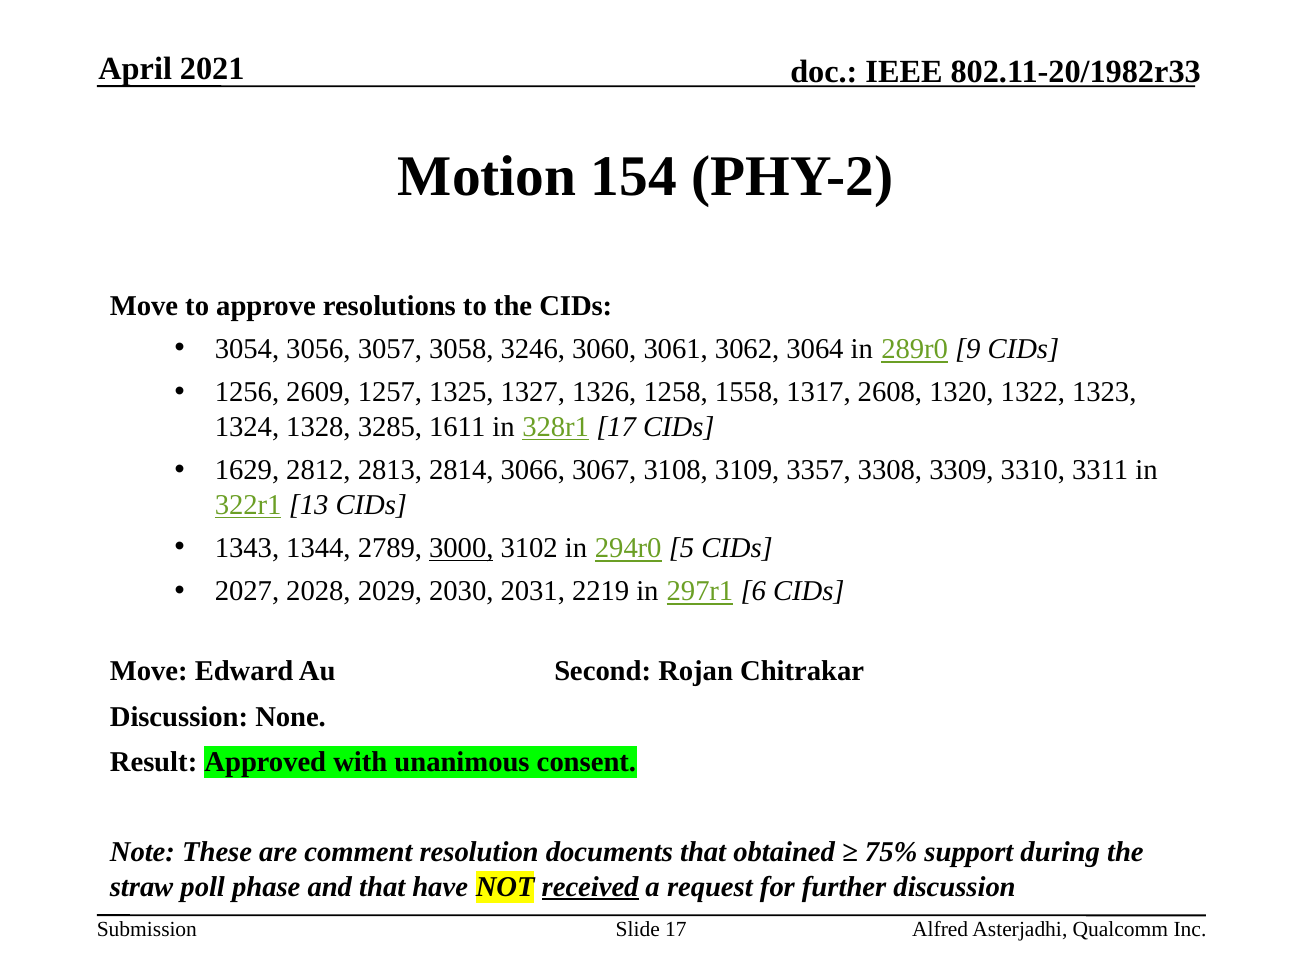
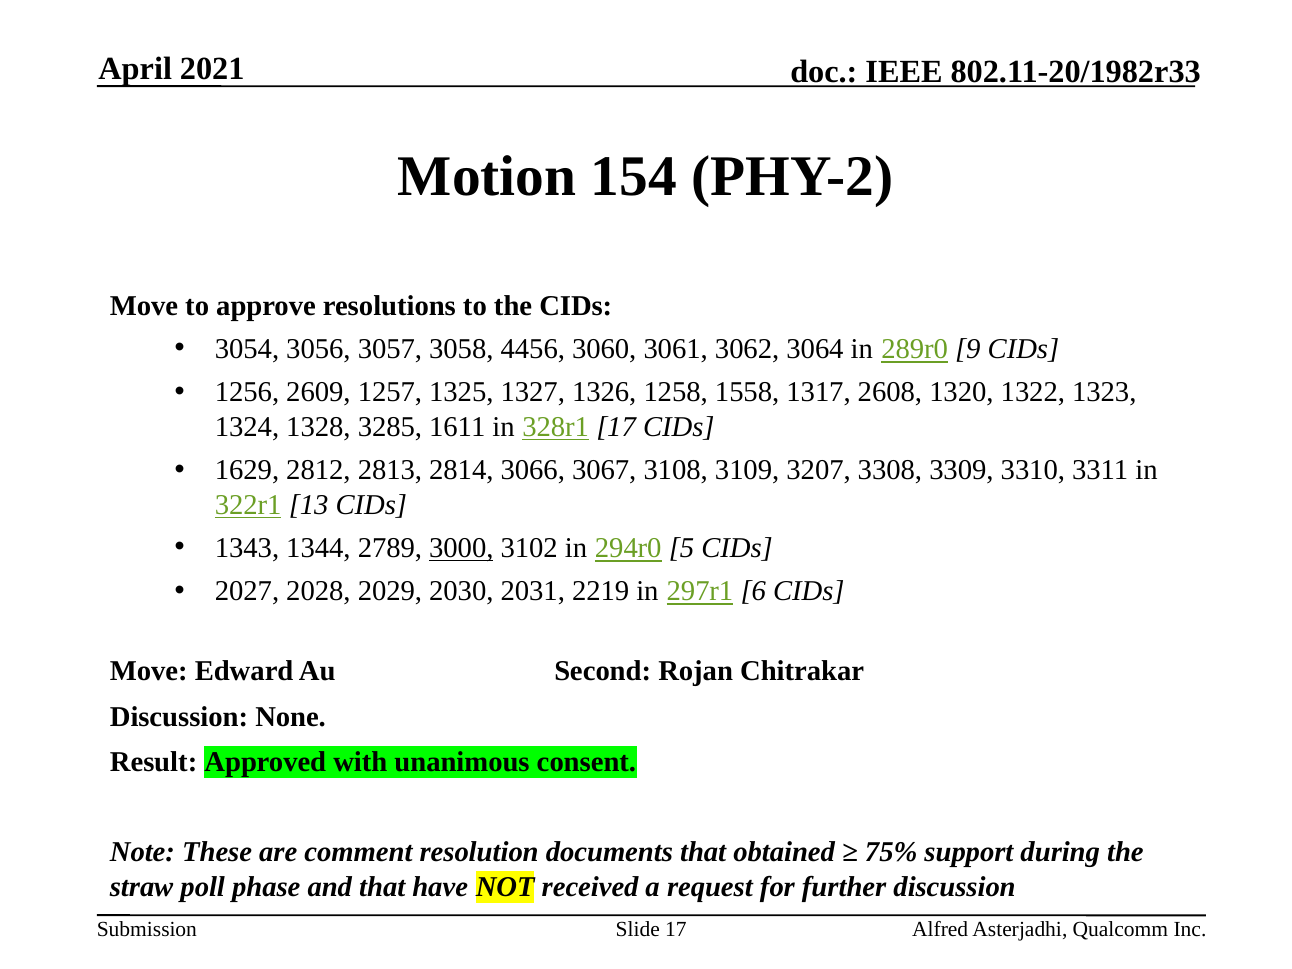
3246: 3246 -> 4456
3357: 3357 -> 3207
received underline: present -> none
